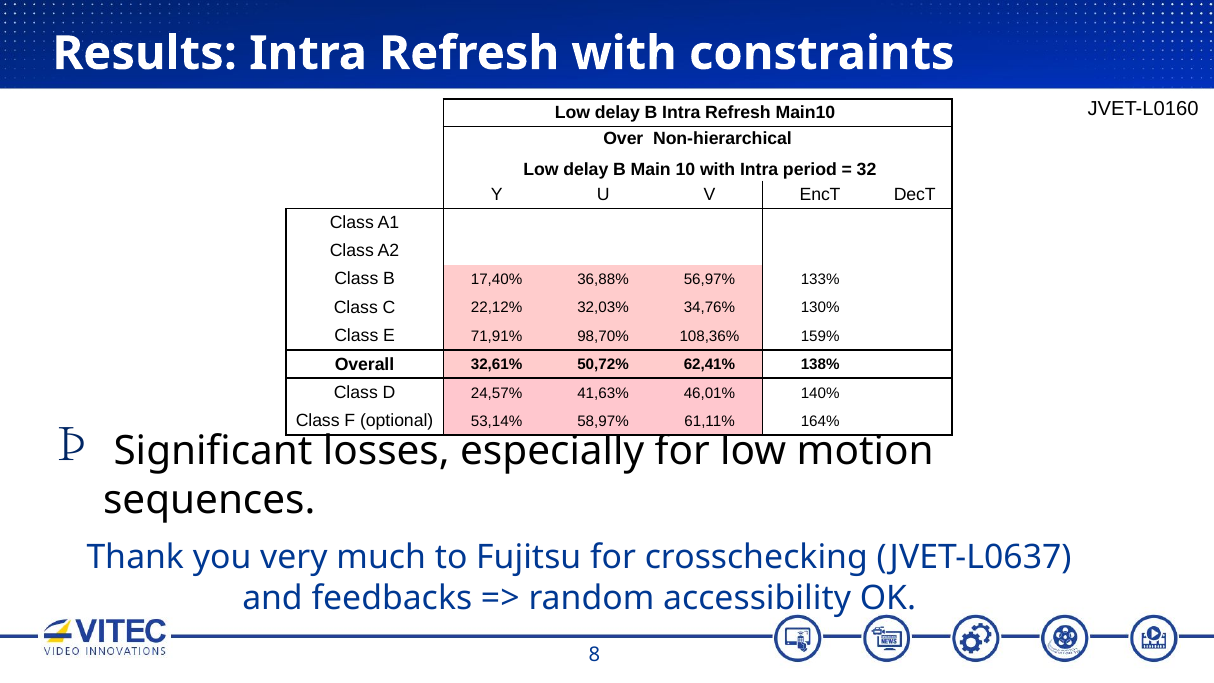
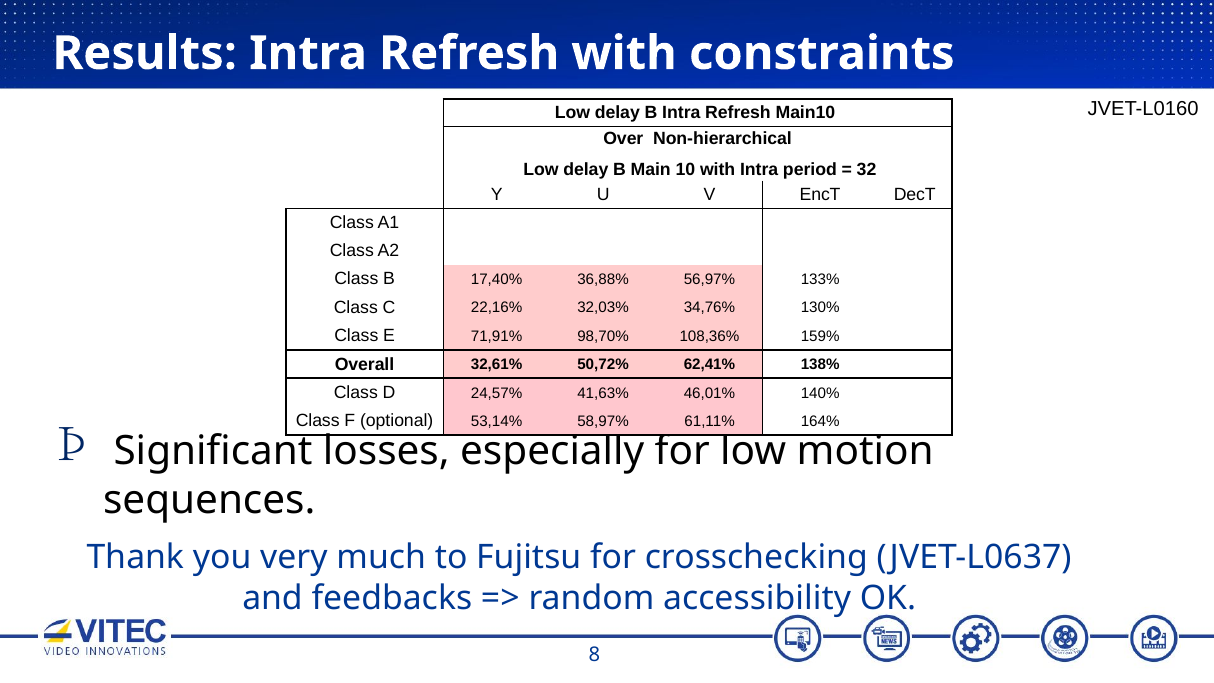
22,12%: 22,12% -> 22,16%
